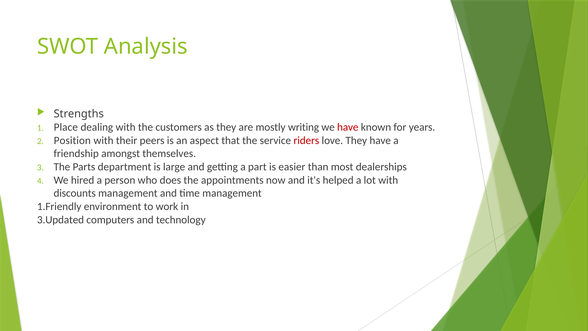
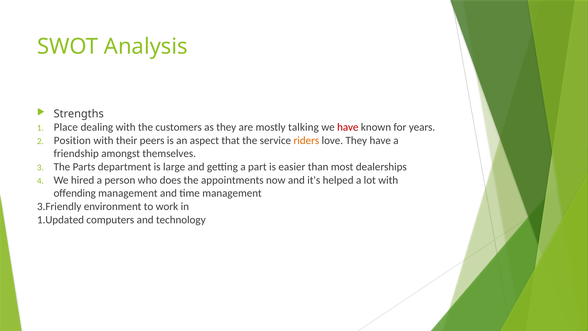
writing: writing -> talking
riders colour: red -> orange
discounts: discounts -> offending
1.Friendly: 1.Friendly -> 3.Friendly
3.Updated: 3.Updated -> 1.Updated
